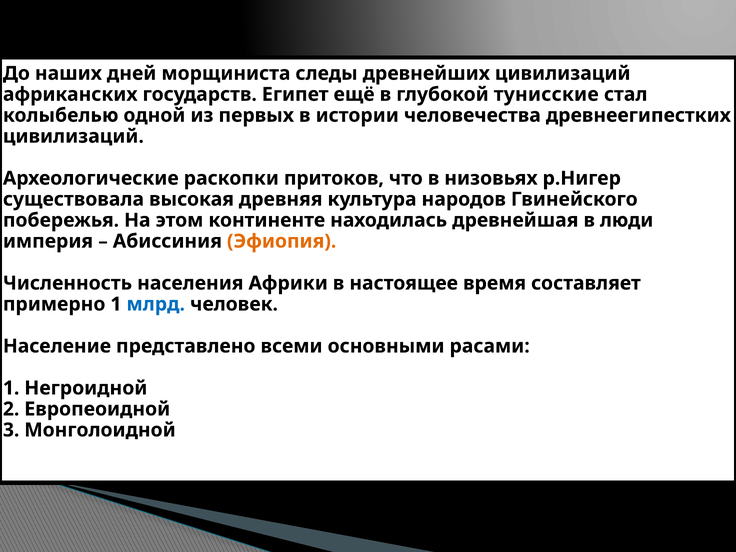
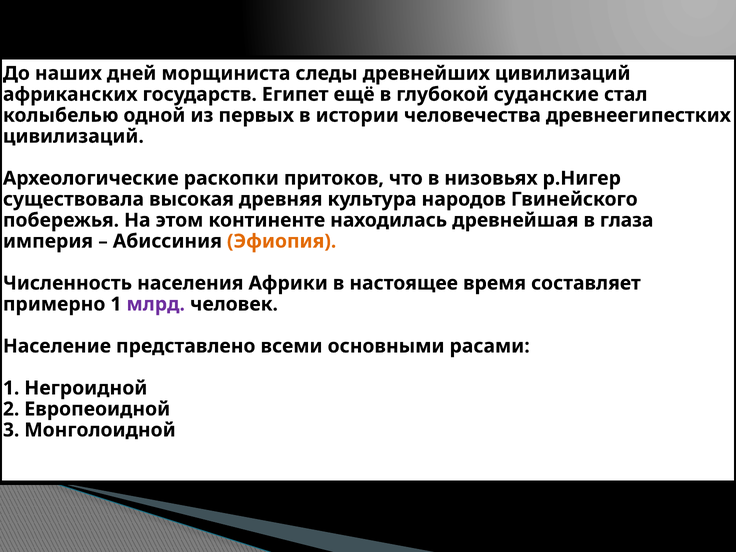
тунисские: тунисские -> суданские
люди: люди -> глаза
млрд colour: blue -> purple
